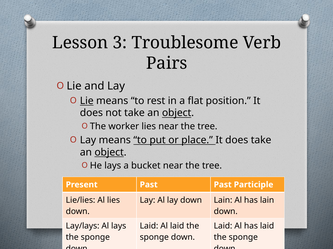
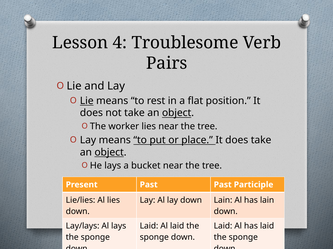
3: 3 -> 4
